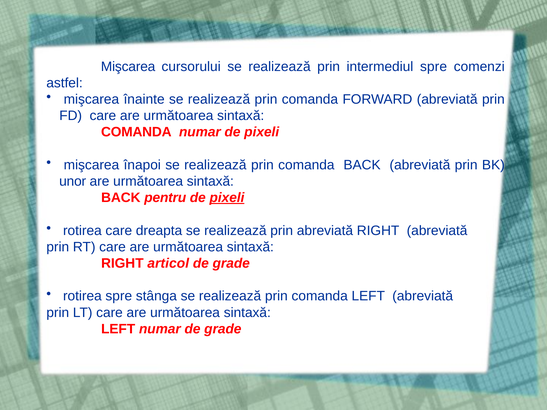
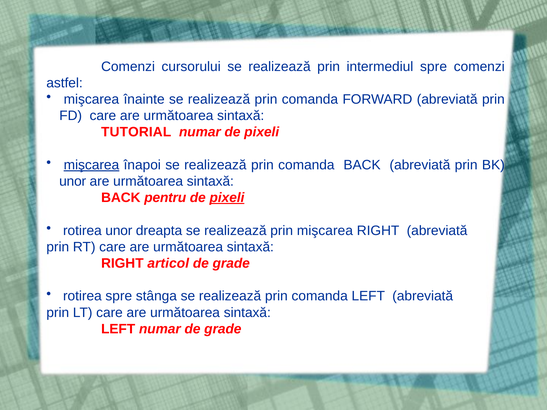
Mişcarea at (128, 67): Mişcarea -> Comenzi
COMANDA at (136, 132): COMANDA -> TUTORIAL
mişcarea at (91, 165) underline: none -> present
rotirea care: care -> unor
prin abreviată: abreviată -> mişcarea
